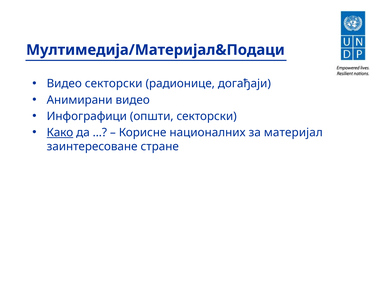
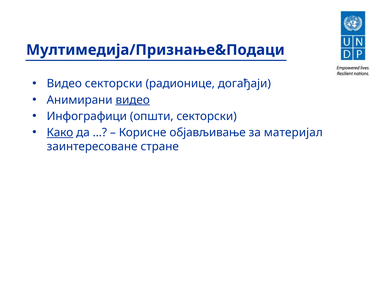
Мултимедија/Материјал&Подаци: Мултимедија/Материјал&Подаци -> Мултимедија/Признање&Подаци
видео at (133, 100) underline: none -> present
националних: националних -> објављивање
